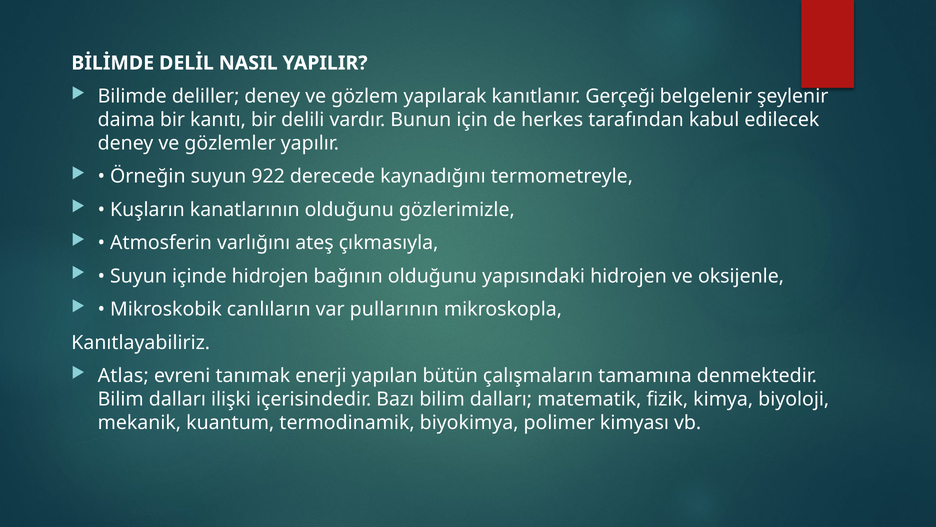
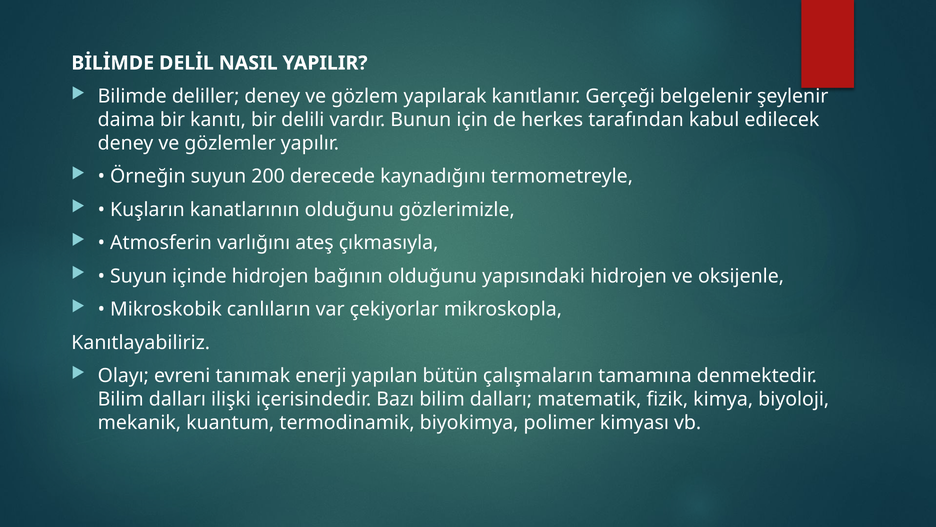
922: 922 -> 200
pullarının: pullarının -> çekiyorlar
Atlas: Atlas -> Olayı
